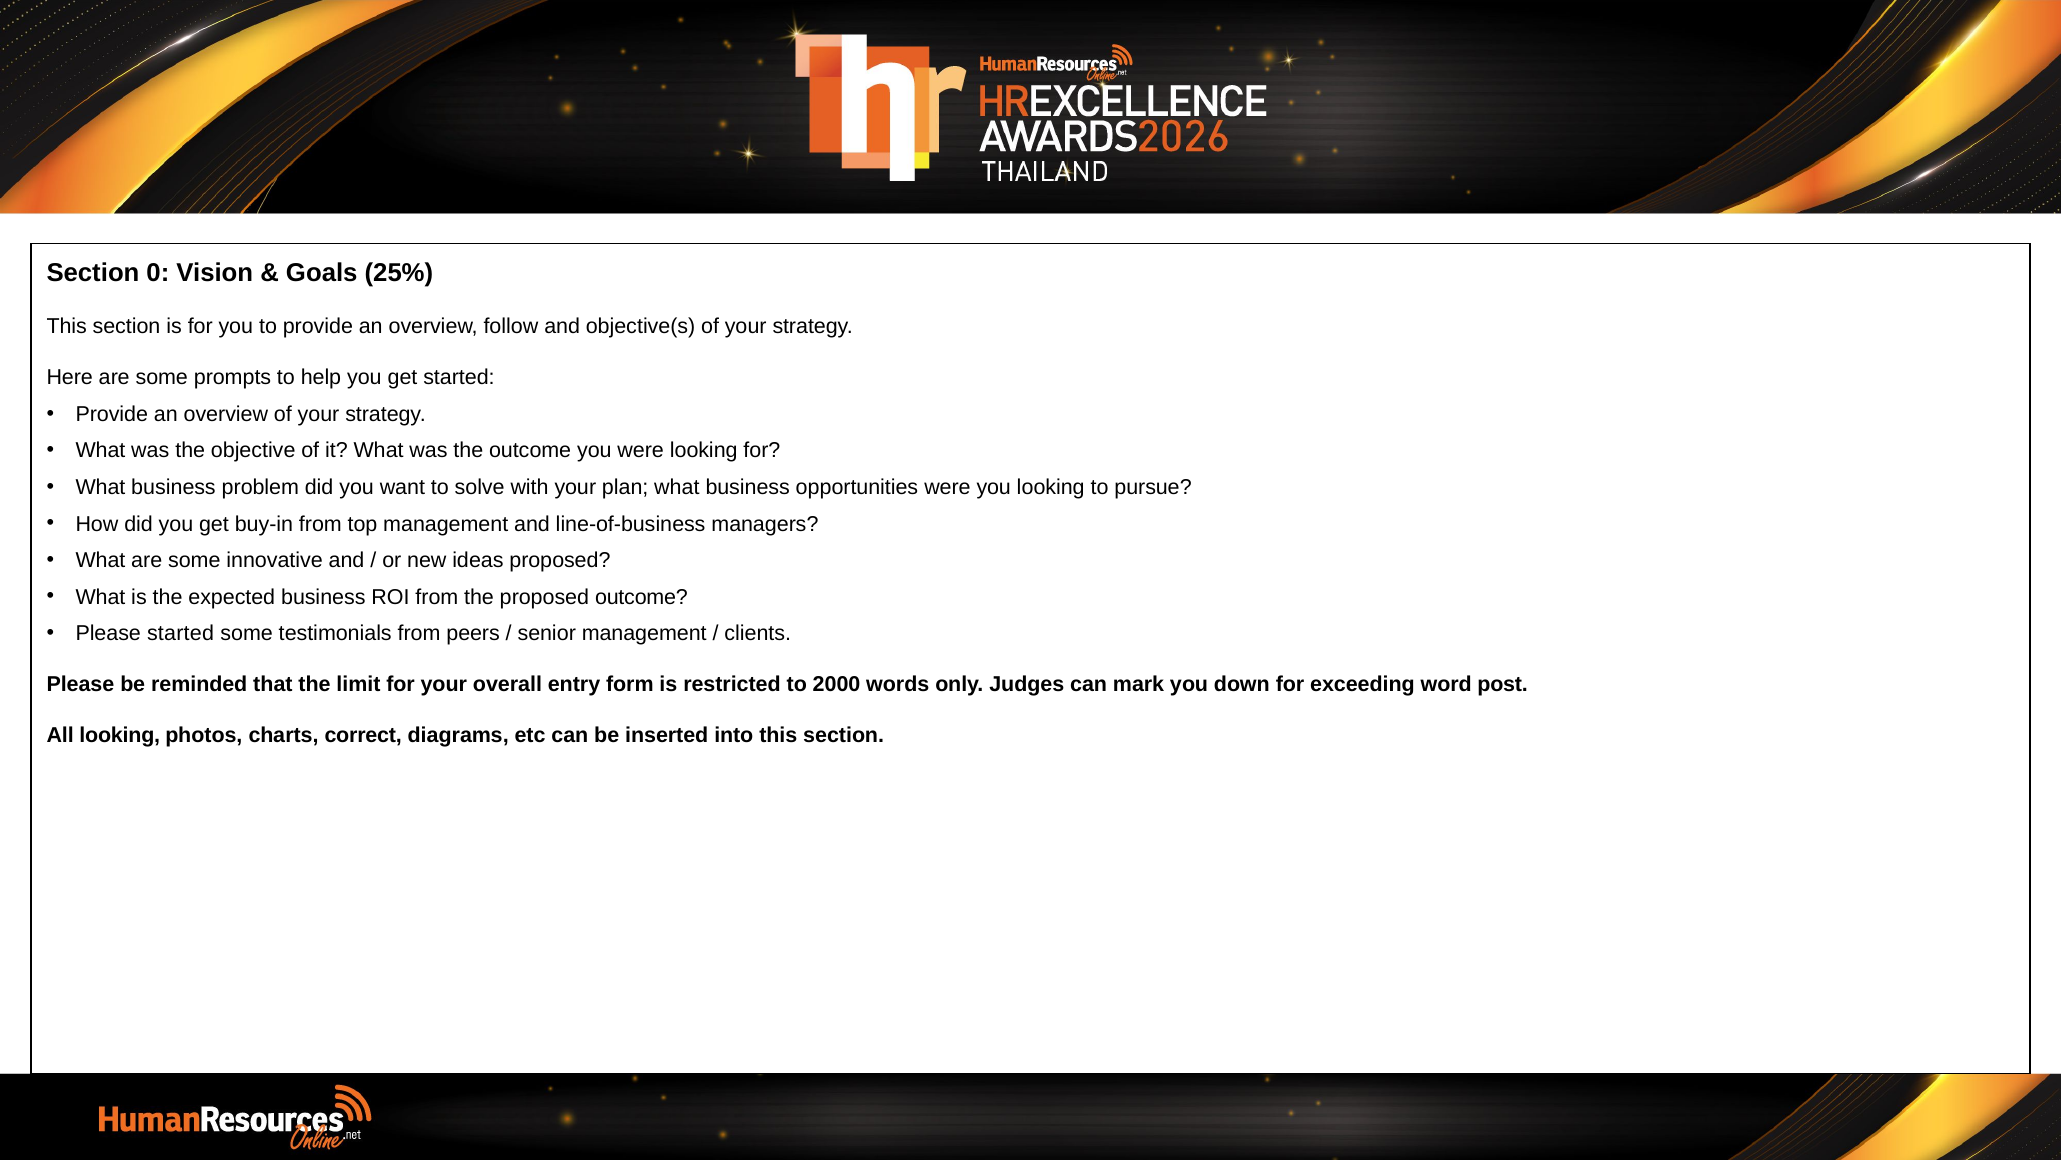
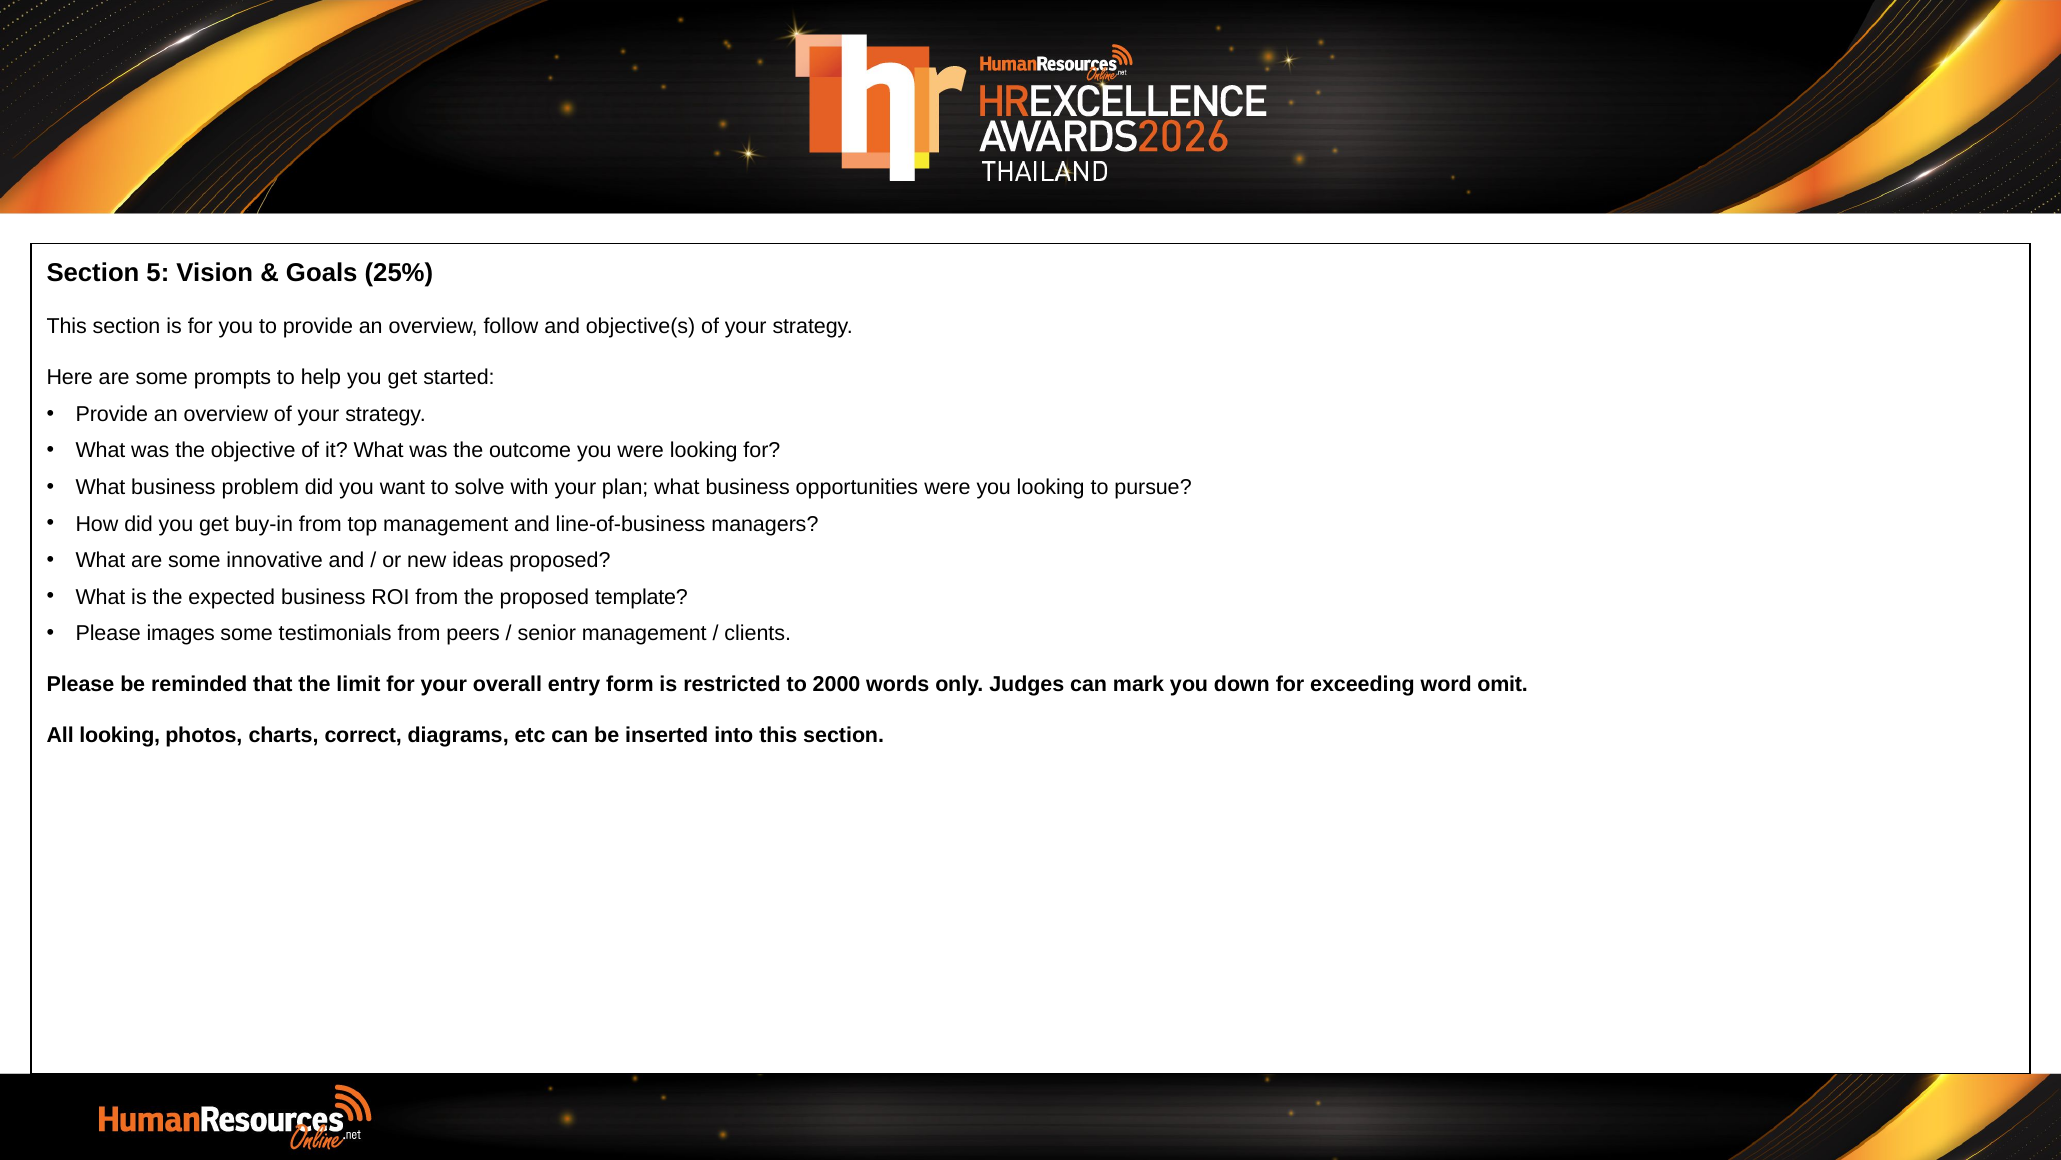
0: 0 -> 5
proposed outcome: outcome -> template
Please started: started -> images
post: post -> omit
